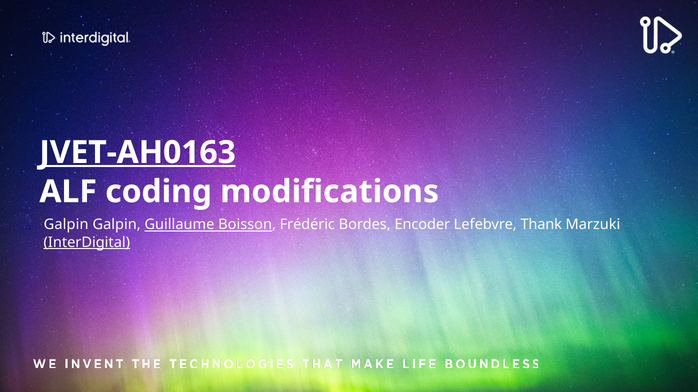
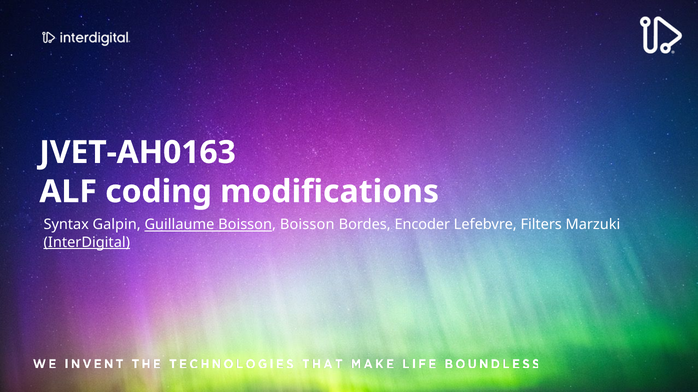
JVET-AH0163 underline: present -> none
Galpin at (66, 225): Galpin -> Syntax
Boisson Frédéric: Frédéric -> Boisson
Thank: Thank -> Filters
